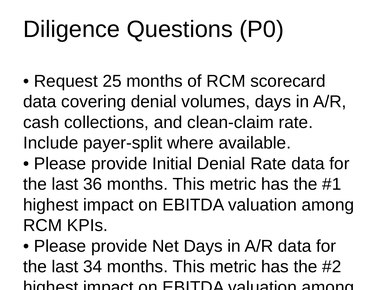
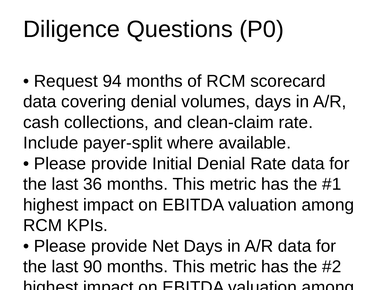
25: 25 -> 94
34: 34 -> 90
